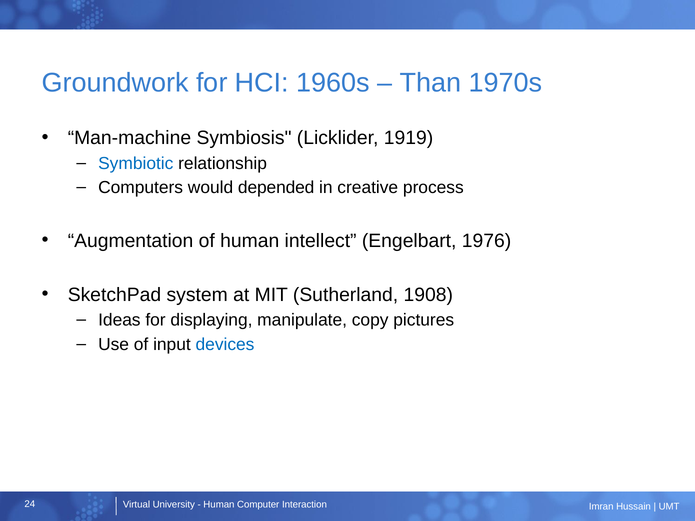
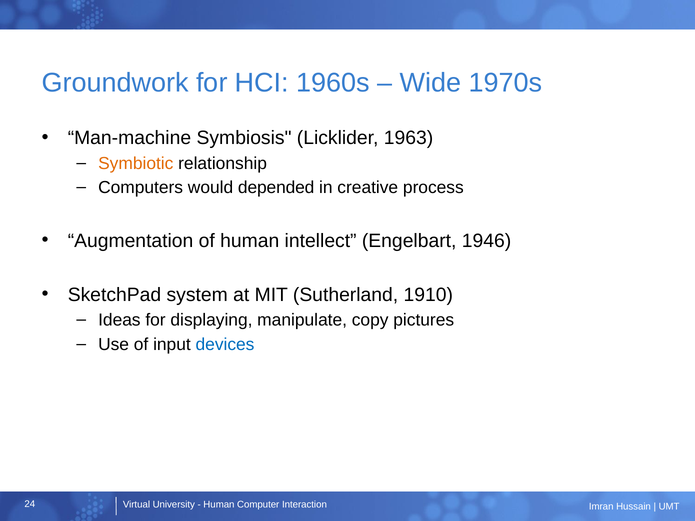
Than: Than -> Wide
1919: 1919 -> 1963
Symbiotic colour: blue -> orange
1976: 1976 -> 1946
1908: 1908 -> 1910
